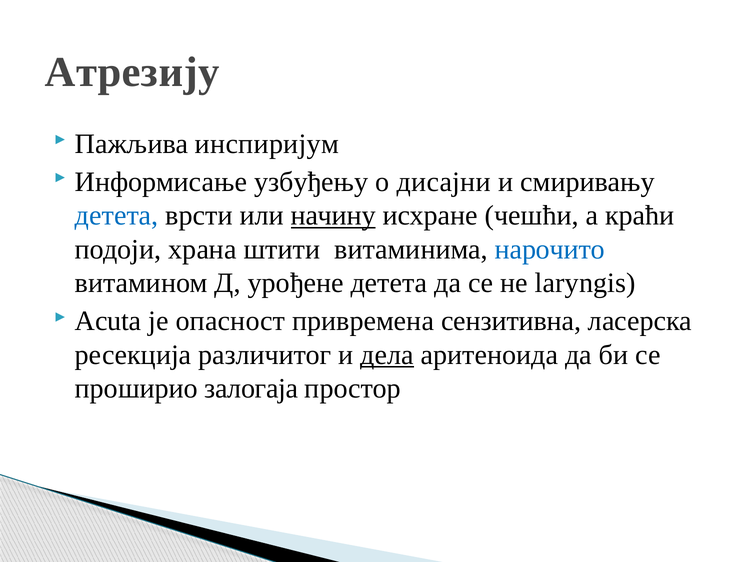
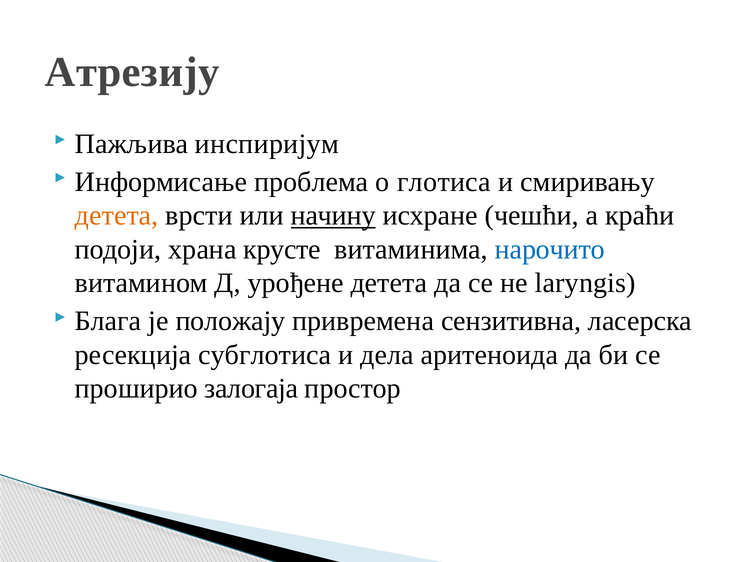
узбуђењу: узбуђењу -> проблема
дисајни: дисајни -> глотиса
детета at (117, 216) colour: blue -> orange
штити: штити -> крусте
Aсuta: Aсuta -> Блага
опасност: опасност -> положају
различитог: различитог -> субглотиса
дела underline: present -> none
